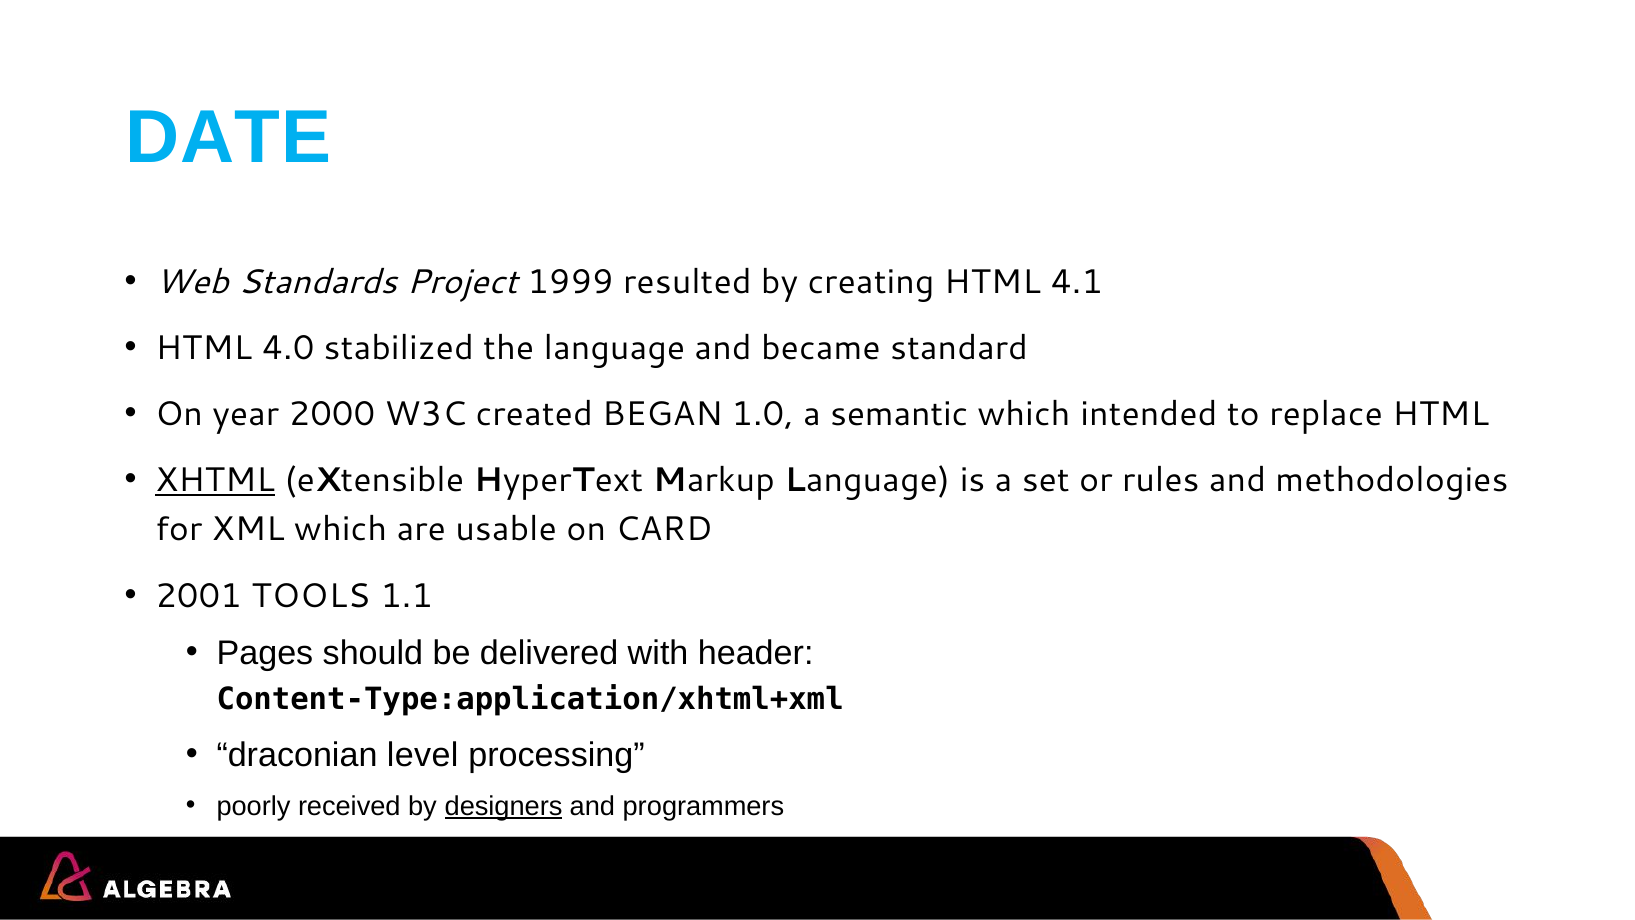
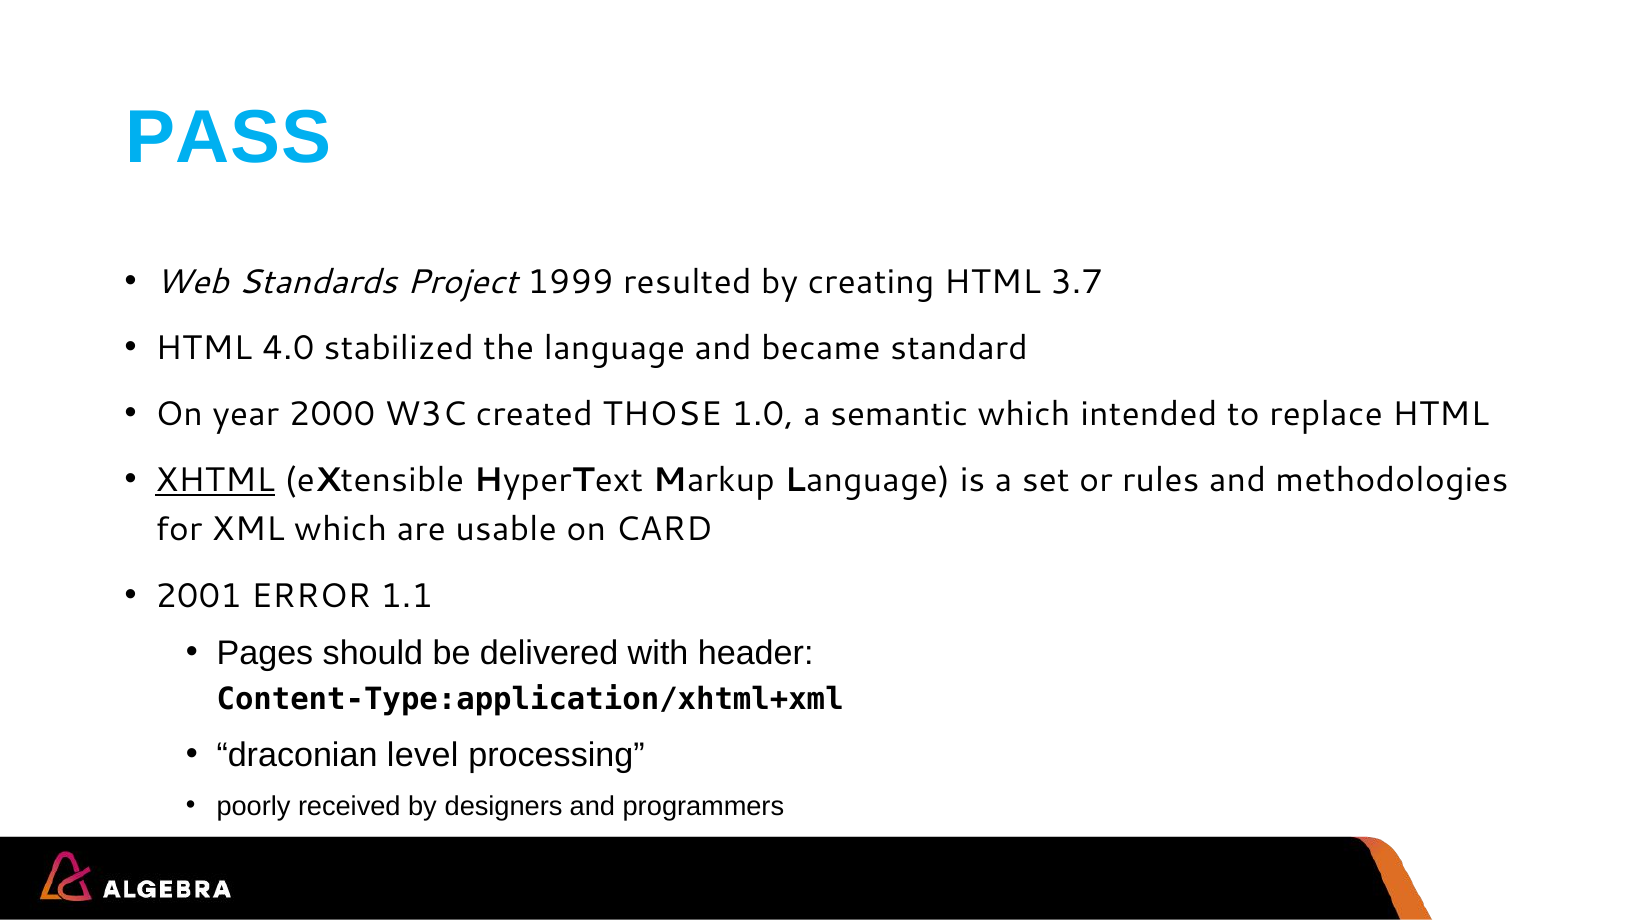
DATE: DATE -> PASS
4.1: 4.1 -> 3.7
BEGAN: BEGAN -> THOSE
TOOLS: TOOLS -> ERROR
designers underline: present -> none
